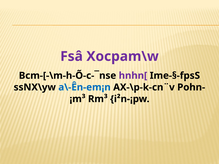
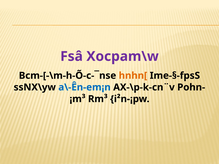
hnhn[ colour: purple -> orange
